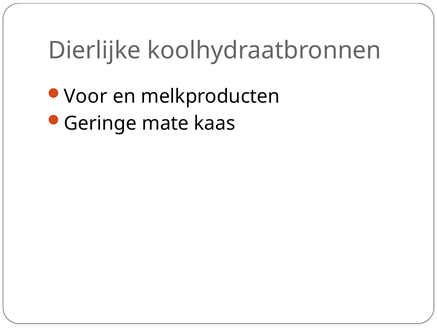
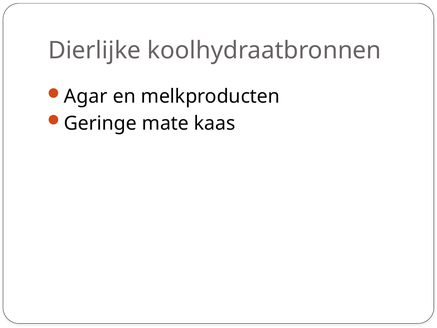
Voor: Voor -> Agar
